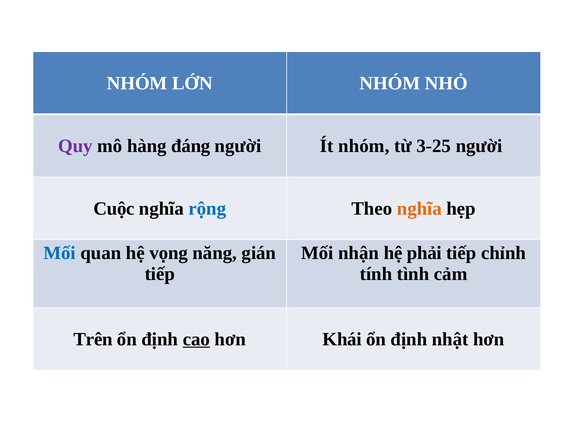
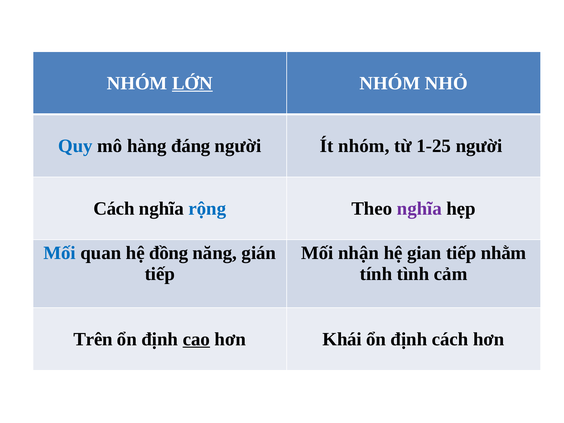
LỚN underline: none -> present
Quy colour: purple -> blue
3-25: 3-25 -> 1-25
Cuộc at (114, 208): Cuộc -> Cách
nghĩa at (419, 208) colour: orange -> purple
vọng: vọng -> đồng
phải: phải -> gian
chỉnh: chỉnh -> nhằm
định nhật: nhật -> cách
